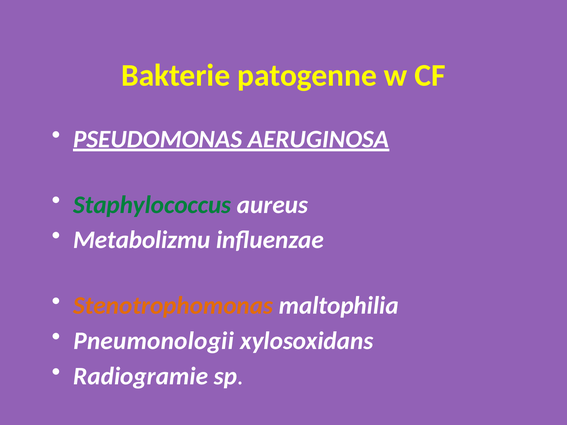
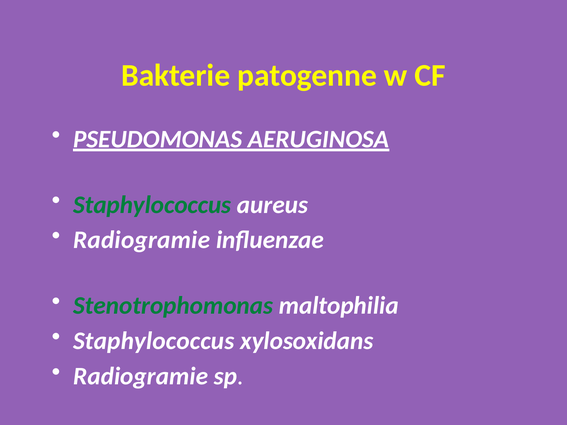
Metabolizmu at (142, 240): Metabolizmu -> Radiogramie
Stenotrophomonas colour: orange -> green
Pneumonologii at (154, 341): Pneumonologii -> Staphylococcus
